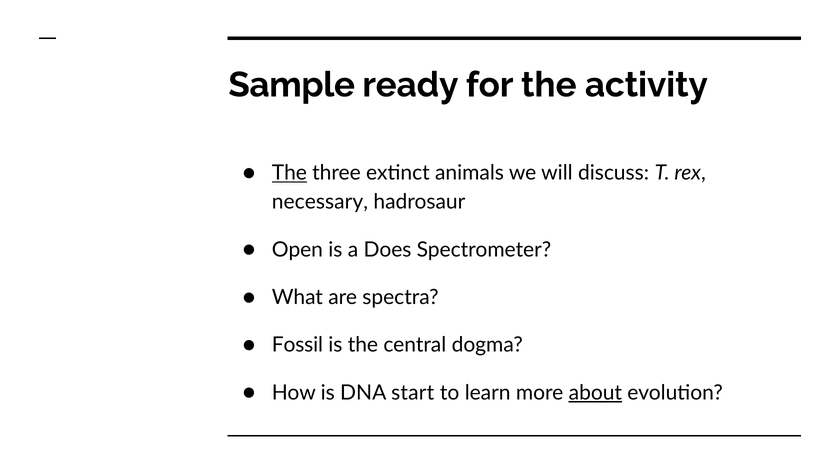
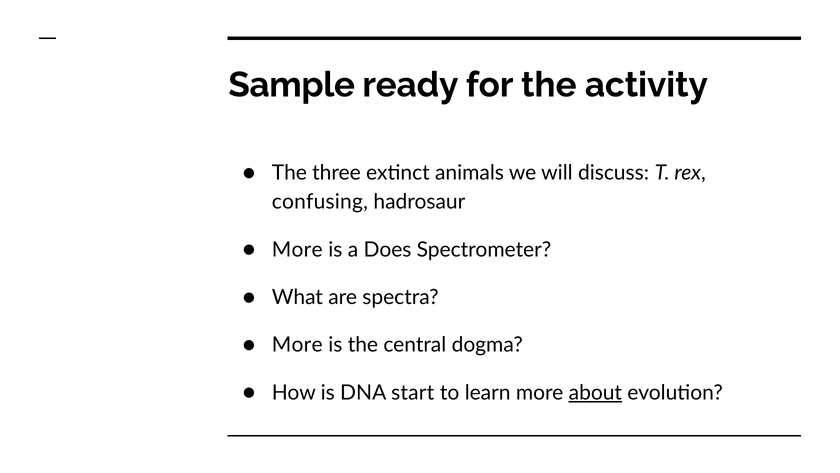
The at (289, 173) underline: present -> none
necessary: necessary -> confusing
Open at (297, 249): Open -> More
Fossil at (297, 345): Fossil -> More
